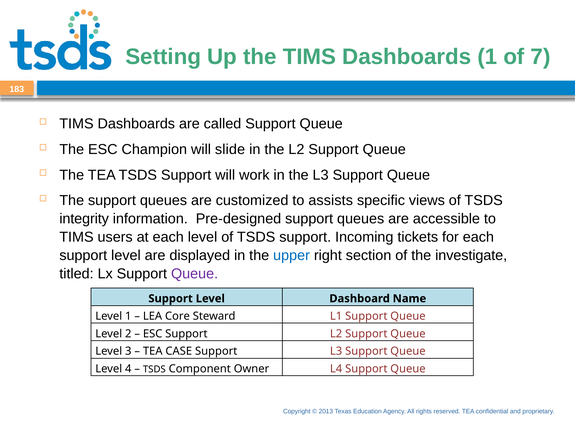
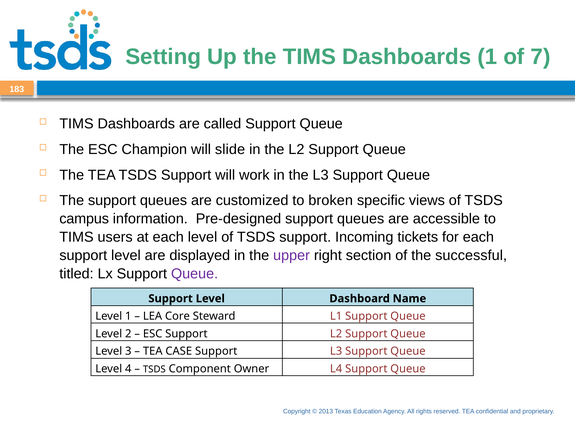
assists: assists -> broken
integrity: integrity -> campus
upper colour: blue -> purple
investigate: investigate -> successful
